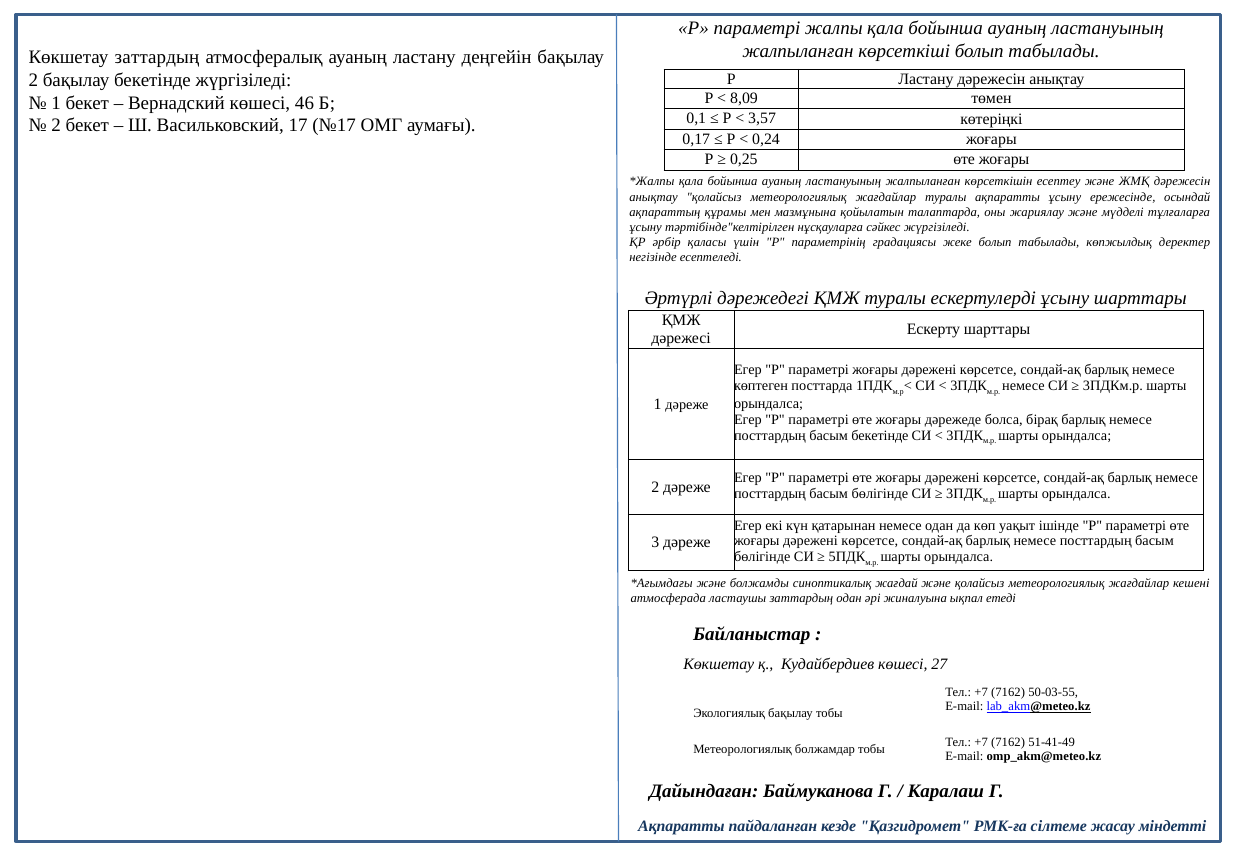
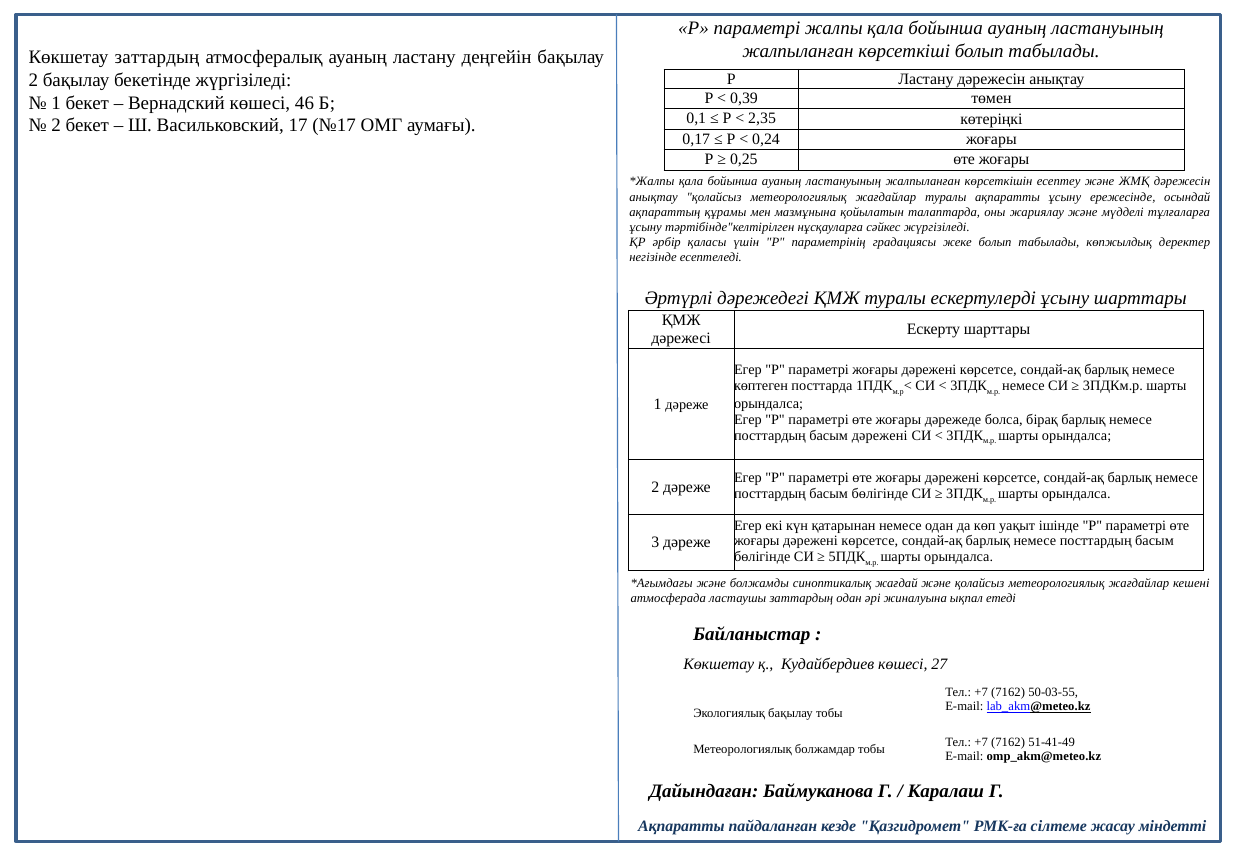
8,09: 8,09 -> 0,39
3,57: 3,57 -> 2,35
басым бекетінде: бекетінде -> дәрежені
